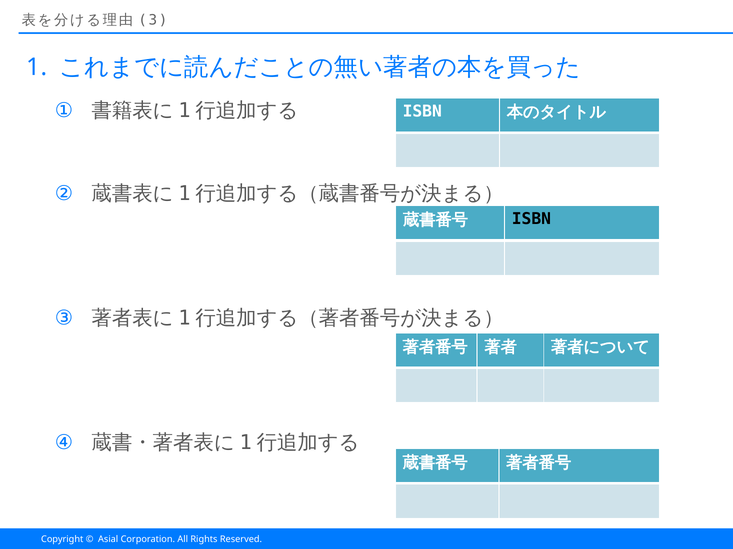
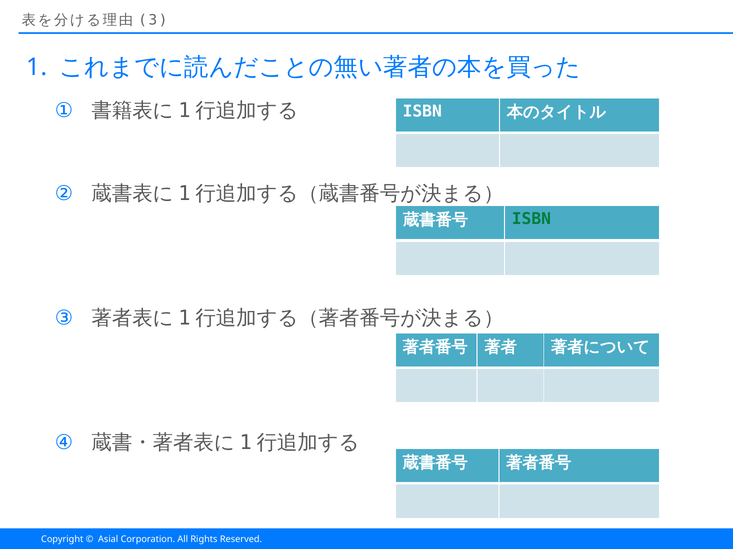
ISBN at (531, 219) colour: black -> green
